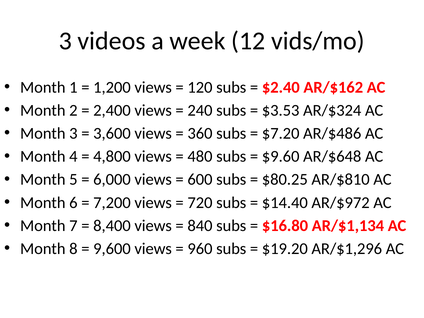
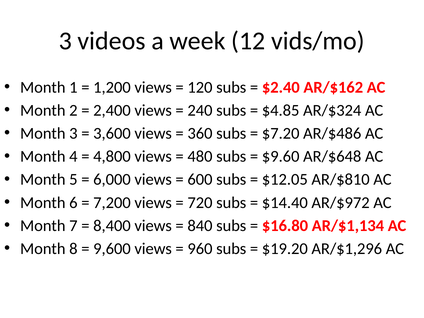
$3.53: $3.53 -> $4.85
$80.25: $80.25 -> $12.05
